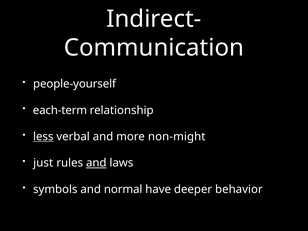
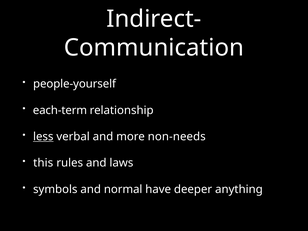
non-might: non-might -> non-needs
just: just -> this
and at (96, 163) underline: present -> none
behavior: behavior -> anything
